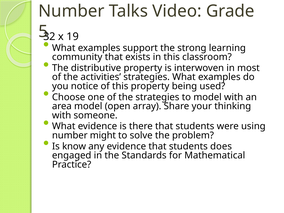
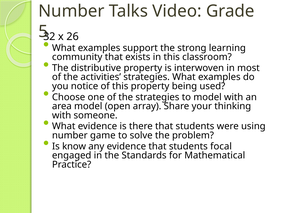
19: 19 -> 26
might: might -> game
does: does -> focal
